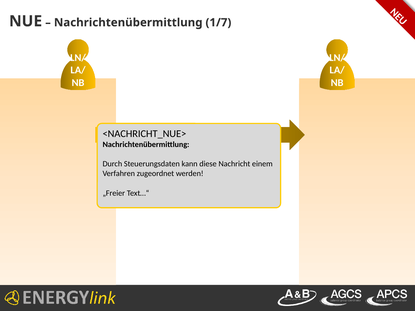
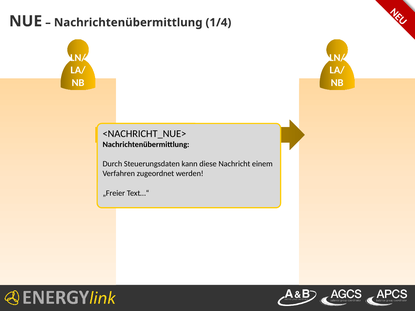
1/7: 1/7 -> 1/4
